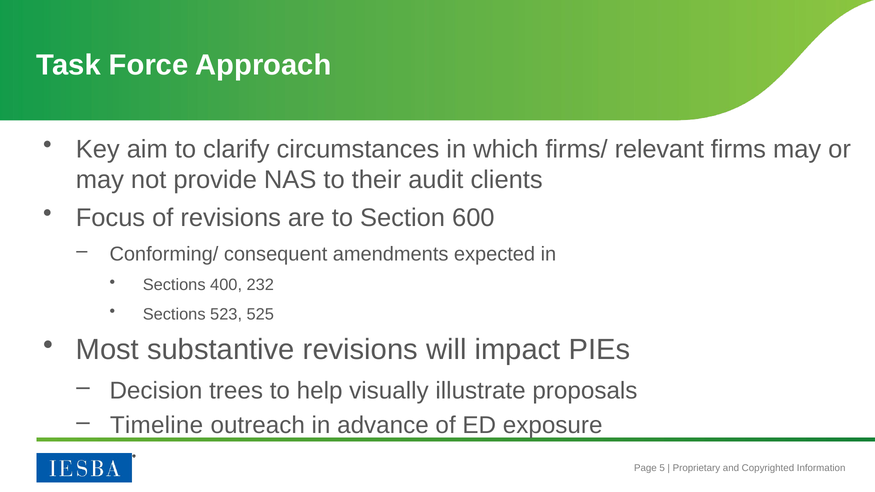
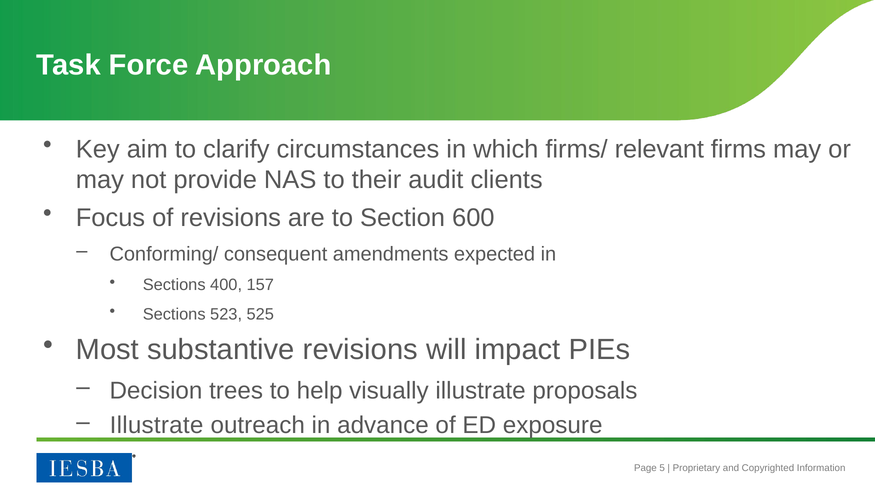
232: 232 -> 157
Timeline at (157, 426): Timeline -> Illustrate
